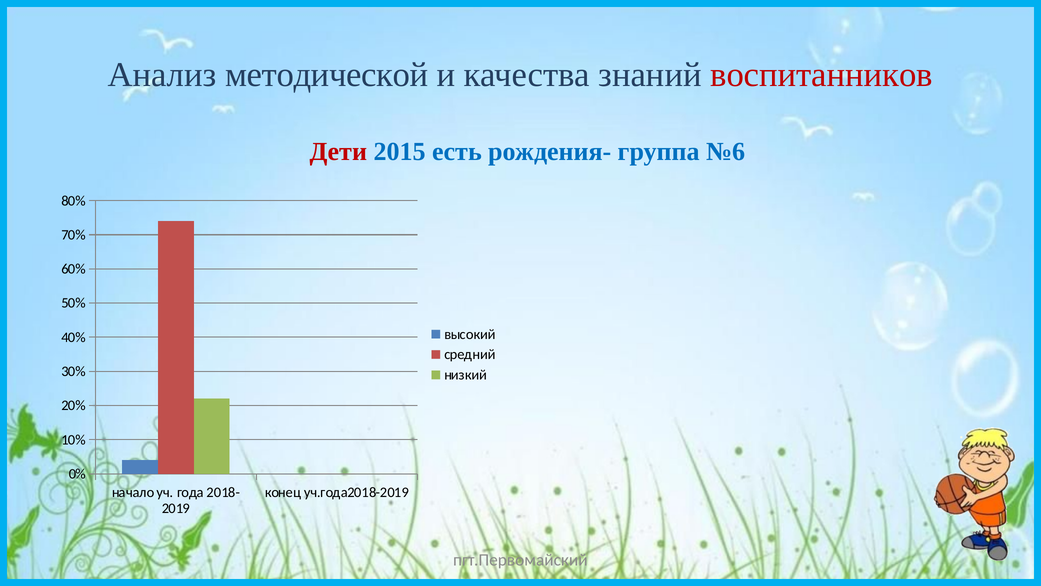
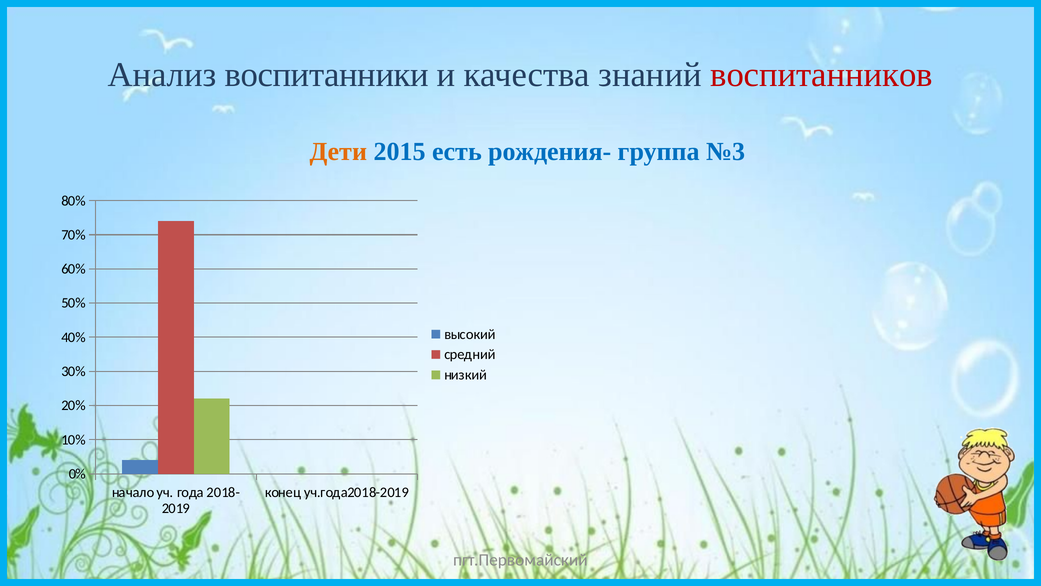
методической: методической -> воспитанники
Дети colour: red -> orange
№6: №6 -> №3
